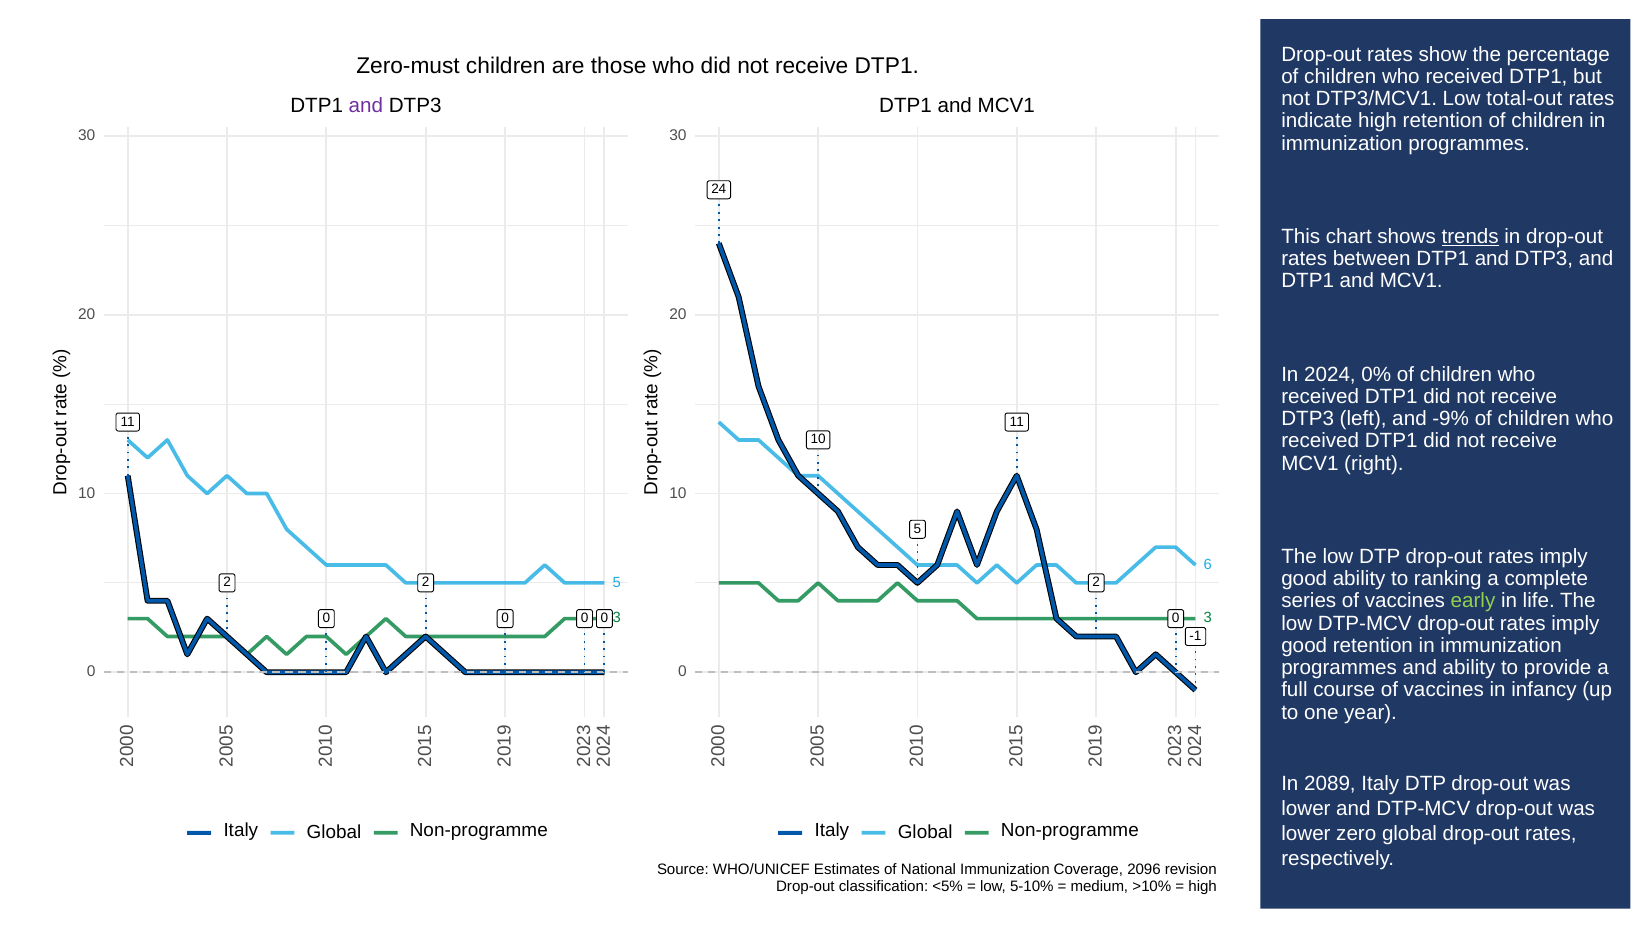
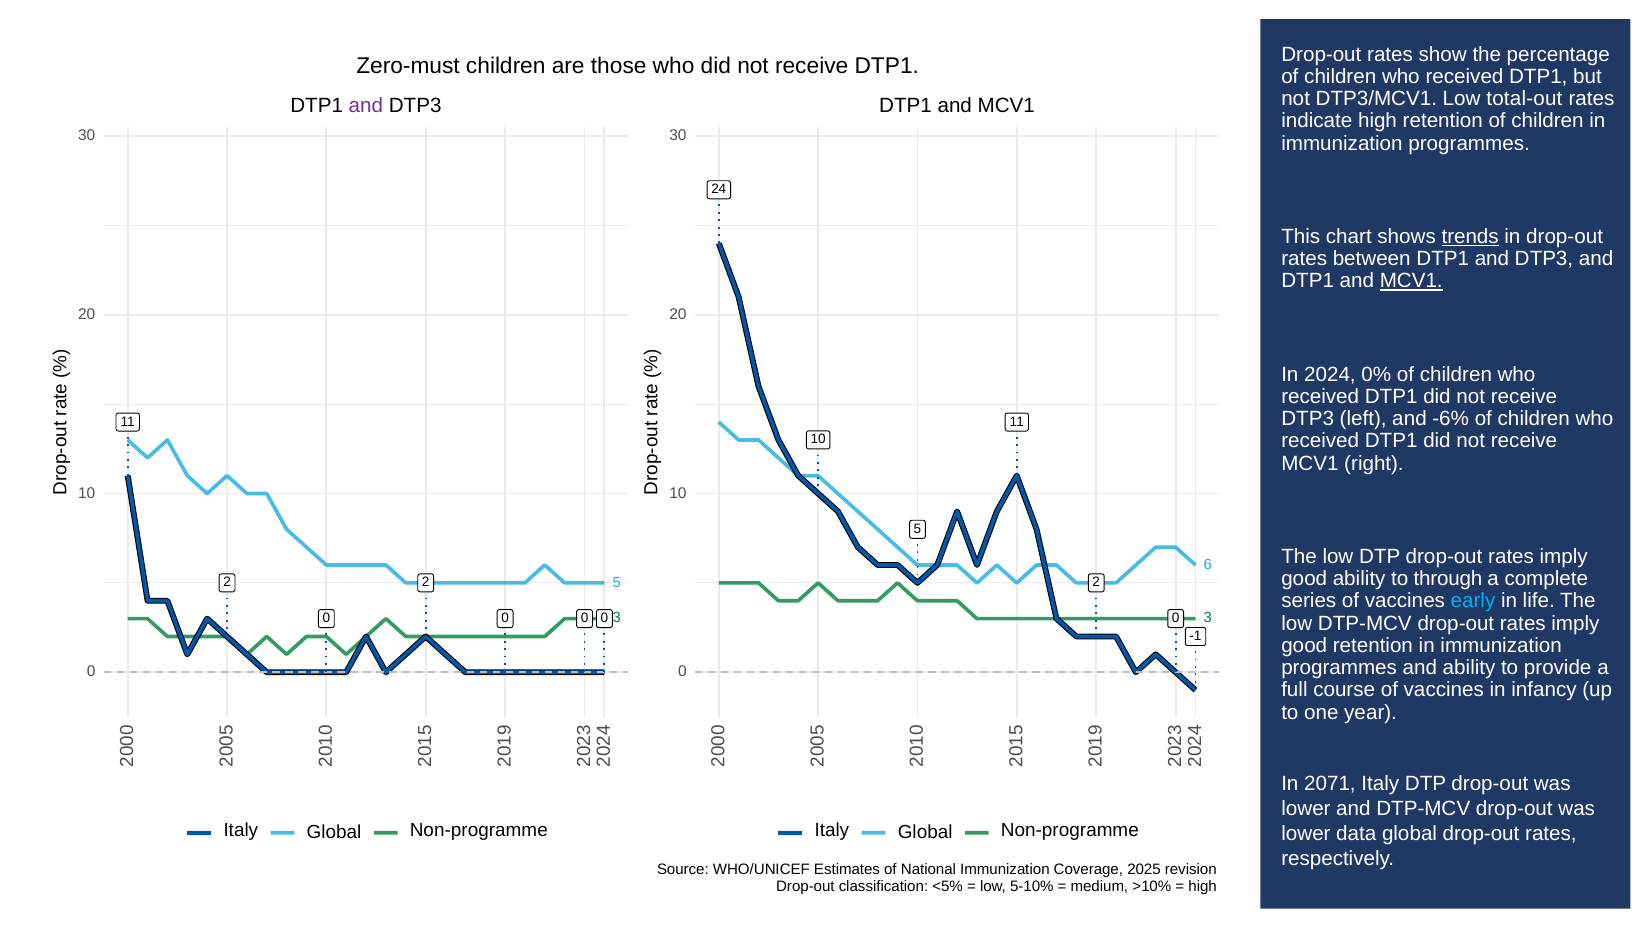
MCV1 at (1411, 281) underline: none -> present
-9%: -9% -> -6%
ranking: ranking -> through
early colour: light green -> light blue
2089: 2089 -> 2071
zero: zero -> data
2096: 2096 -> 2025
